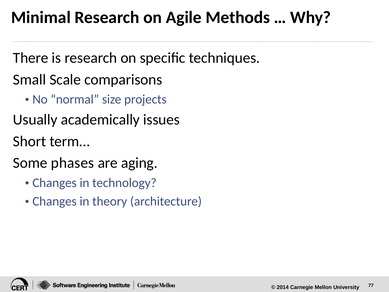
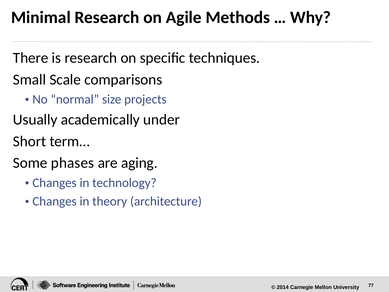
issues: issues -> under
